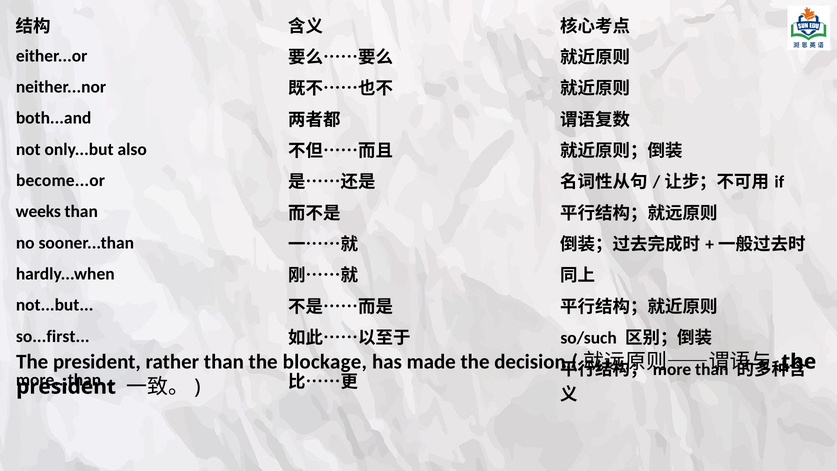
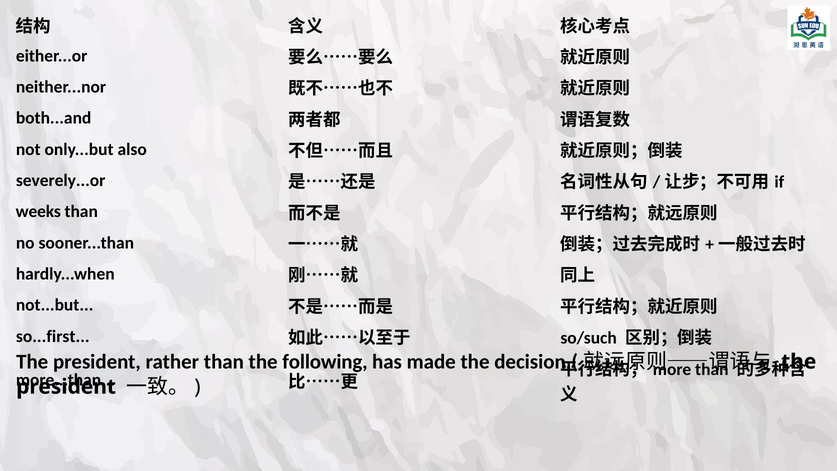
become...or: become...or -> severely...or
blockage: blockage -> following
